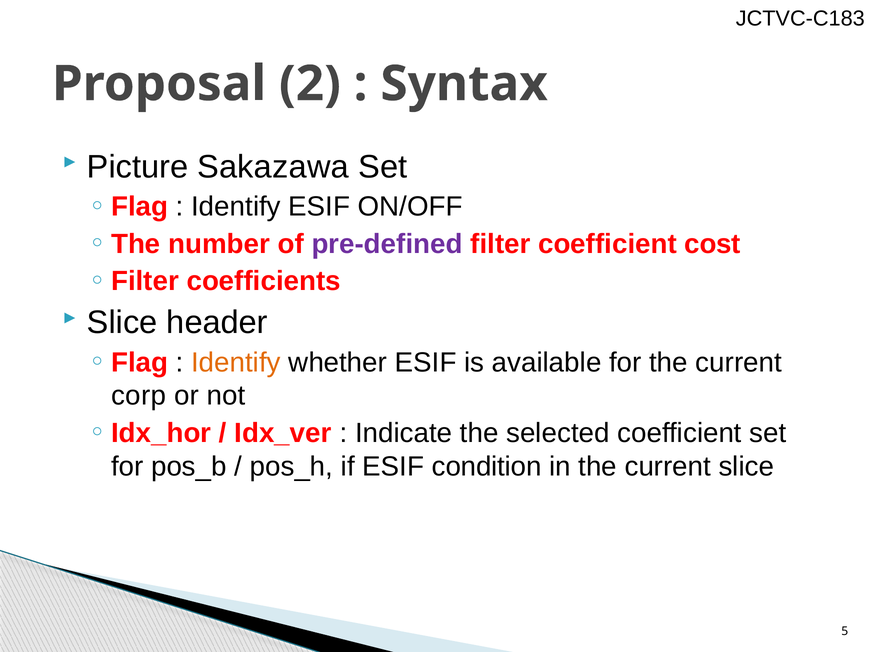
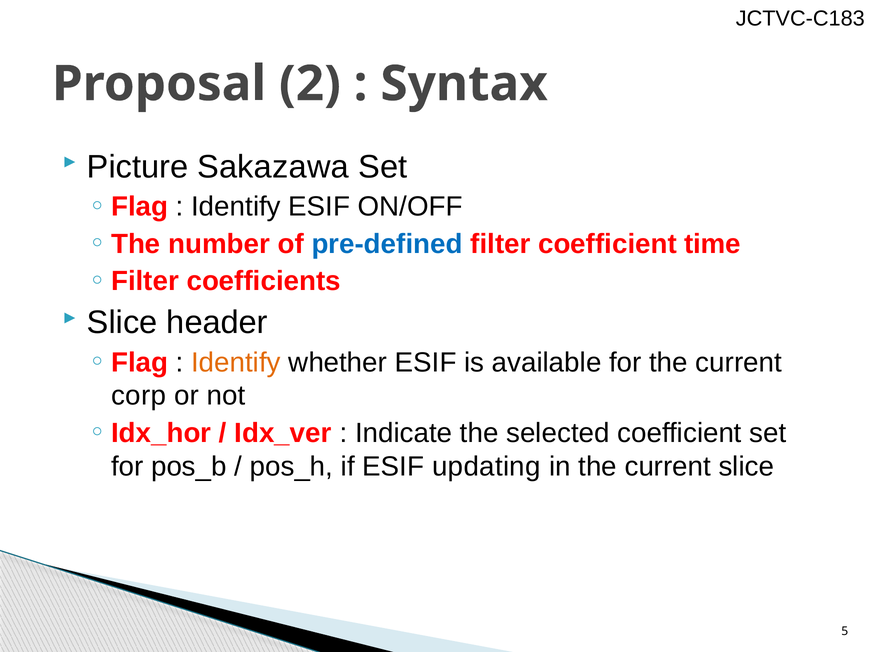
pre-defined colour: purple -> blue
cost: cost -> time
condition: condition -> updating
